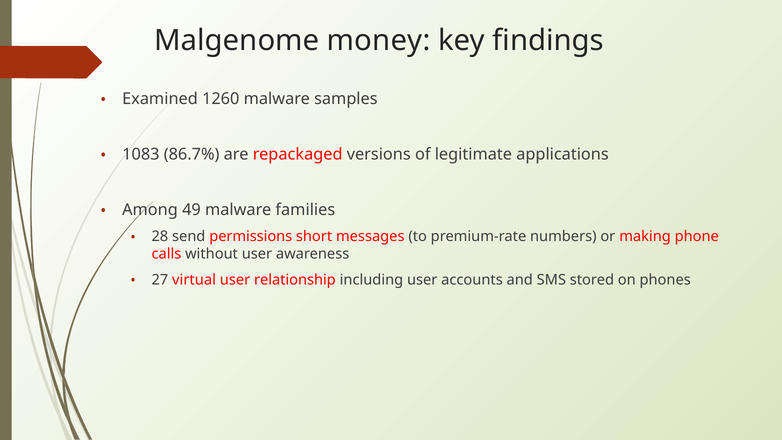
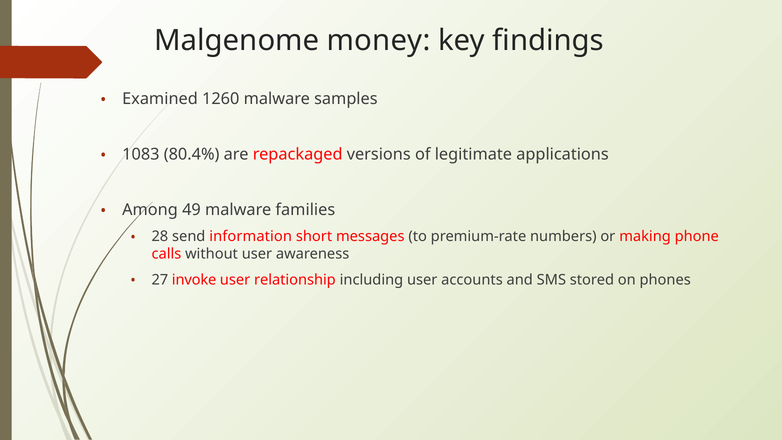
86.7%: 86.7% -> 80.4%
permissions: permissions -> information
virtual: virtual -> invoke
